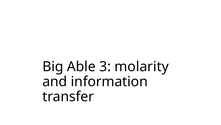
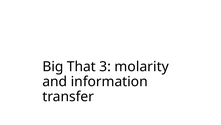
Able: Able -> That
